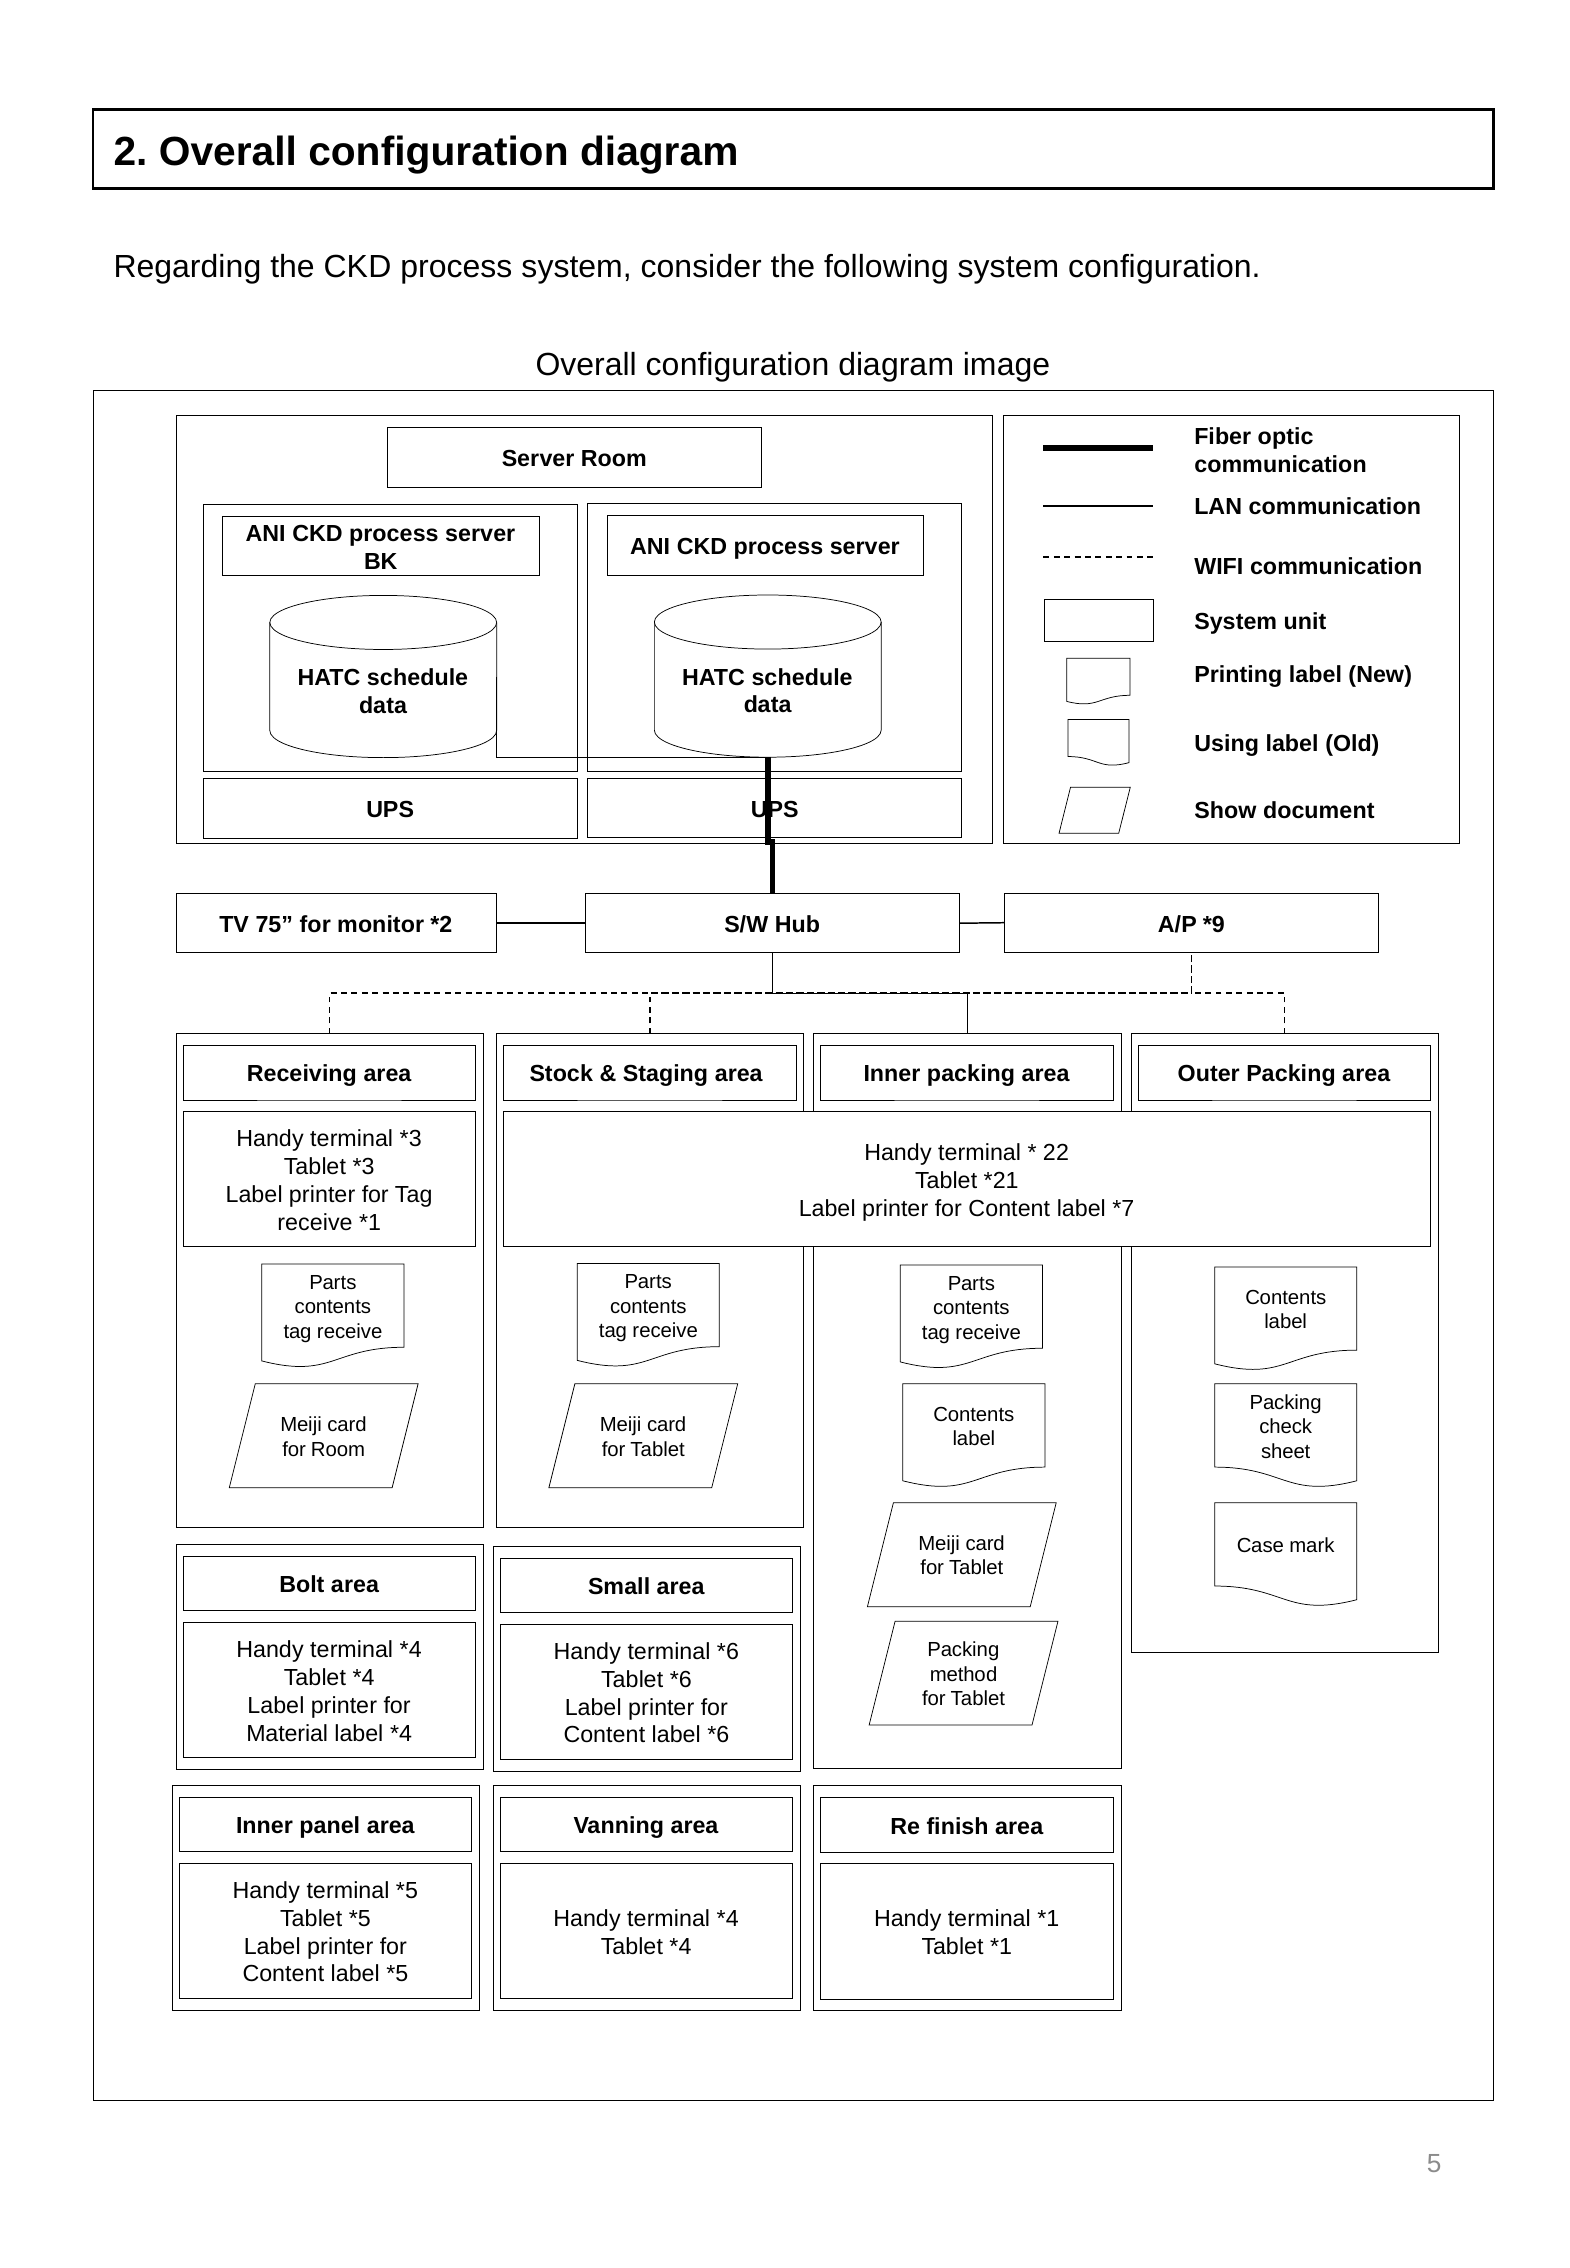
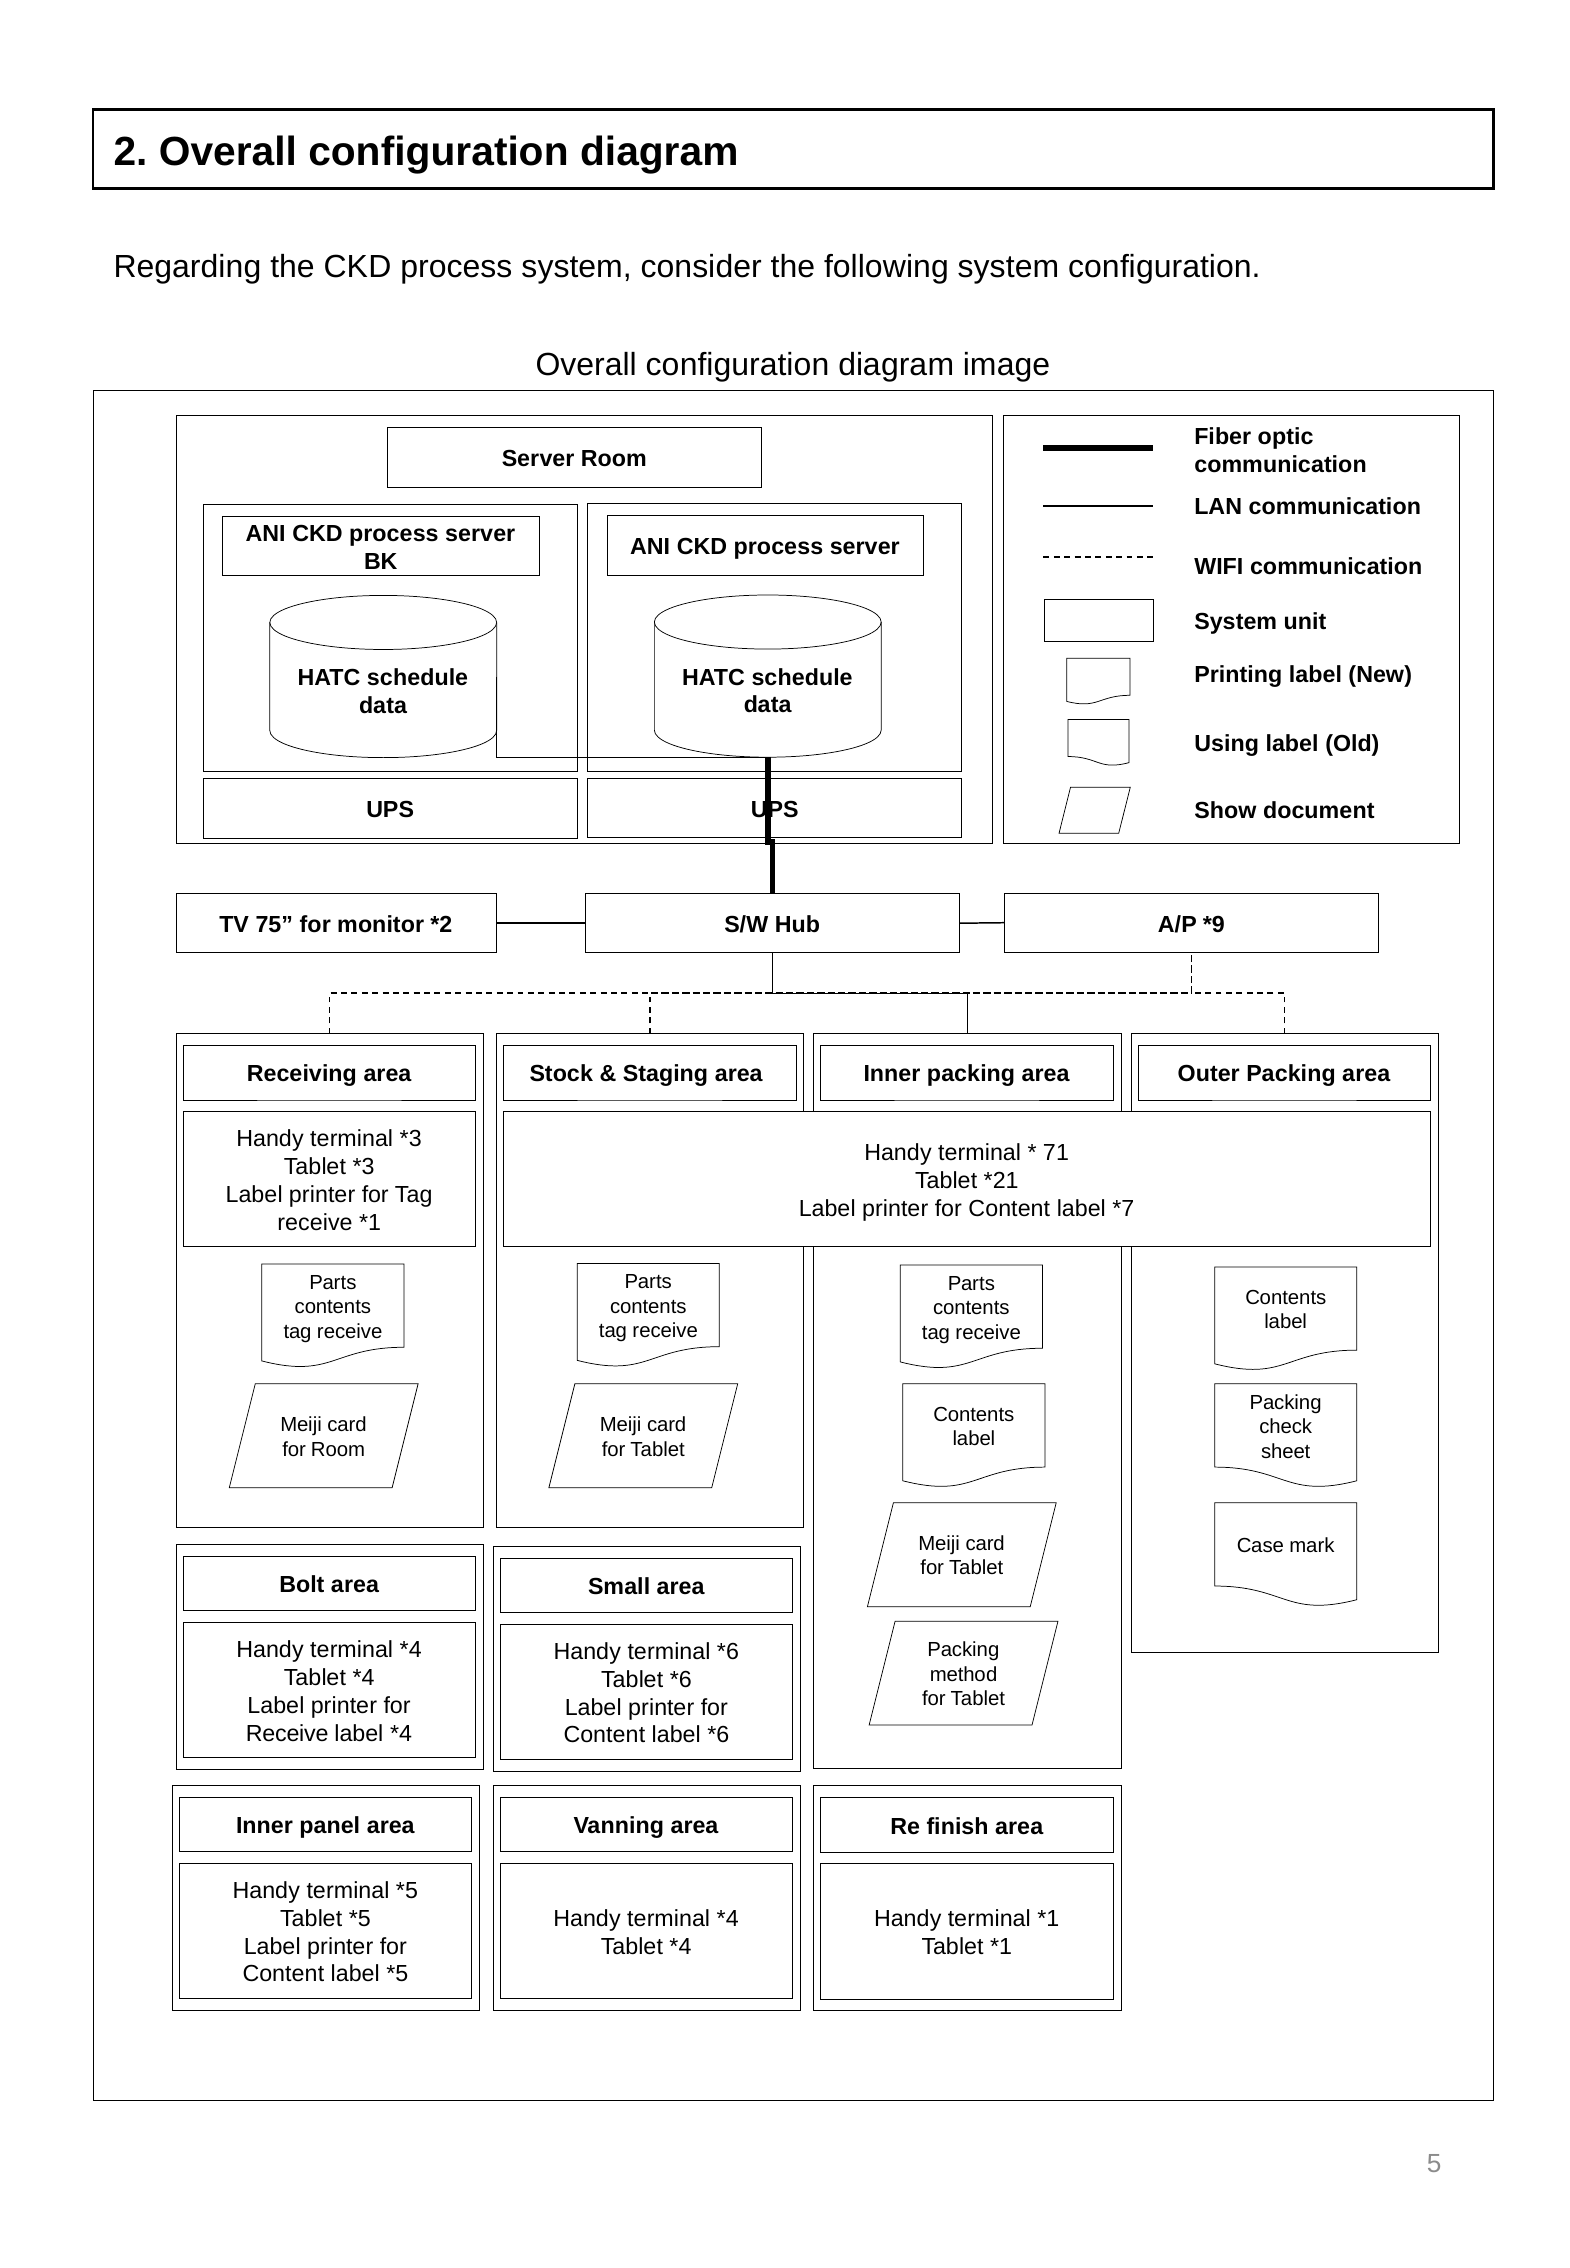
22: 22 -> 71
Material at (287, 1733): Material -> Receive
